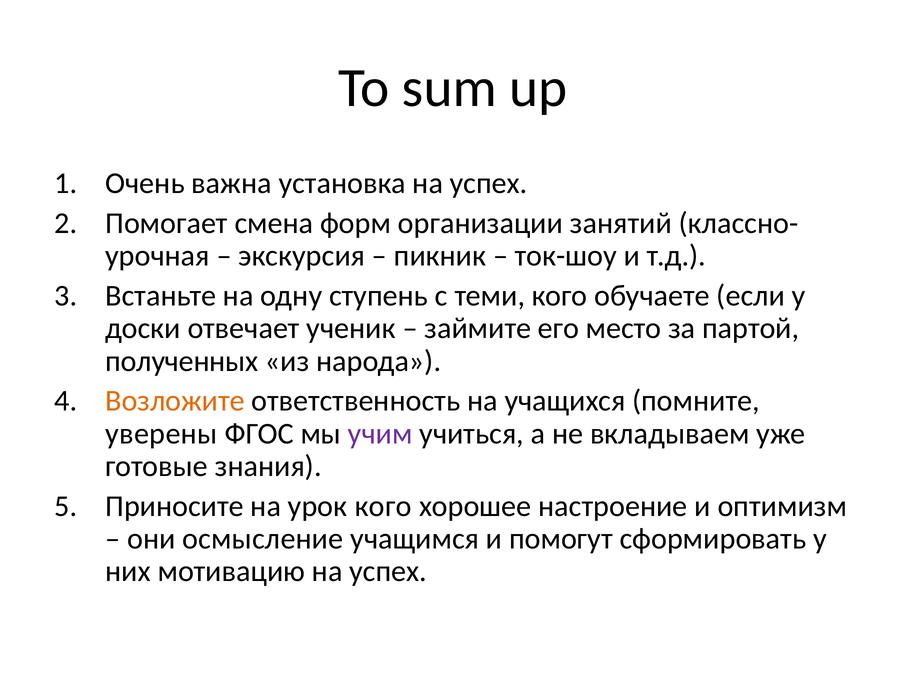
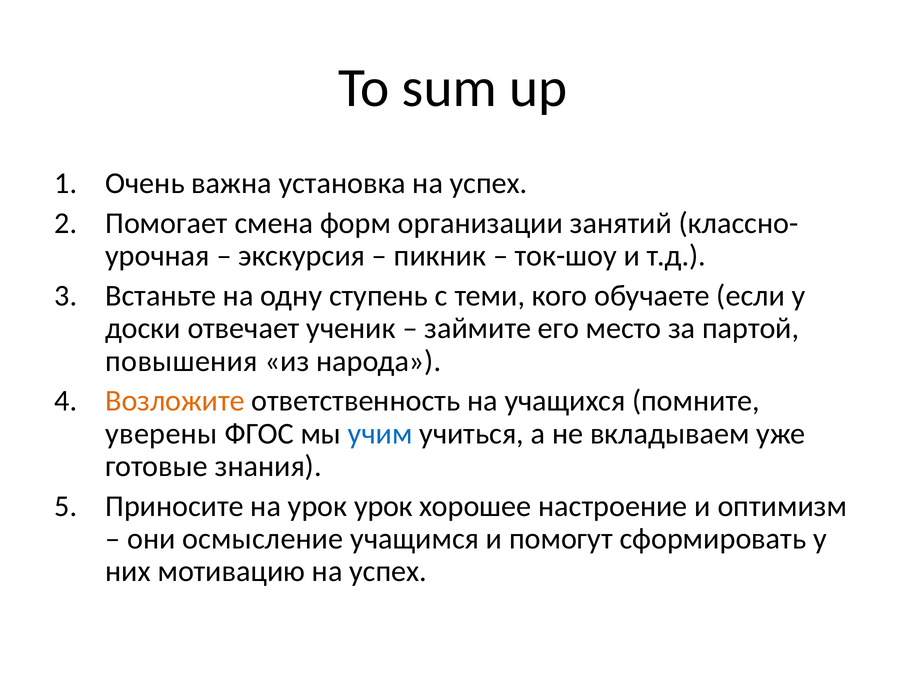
полученных: полученных -> повышения
учим colour: purple -> blue
урок кого: кого -> урок
